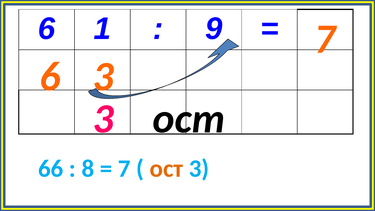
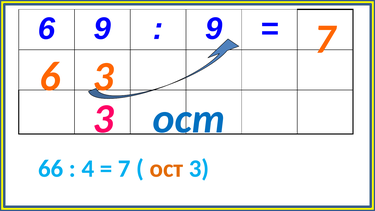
6 1: 1 -> 9
ост at (189, 119) colour: black -> blue
8: 8 -> 4
